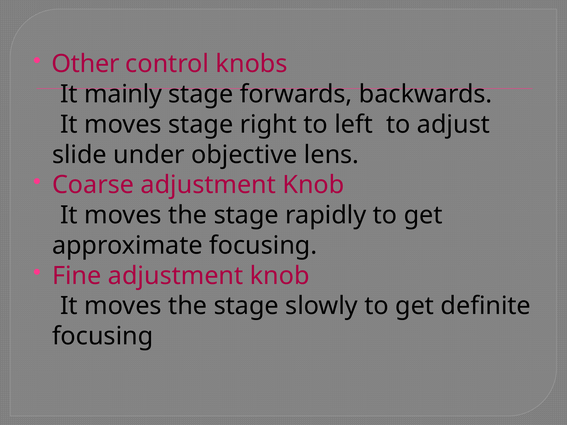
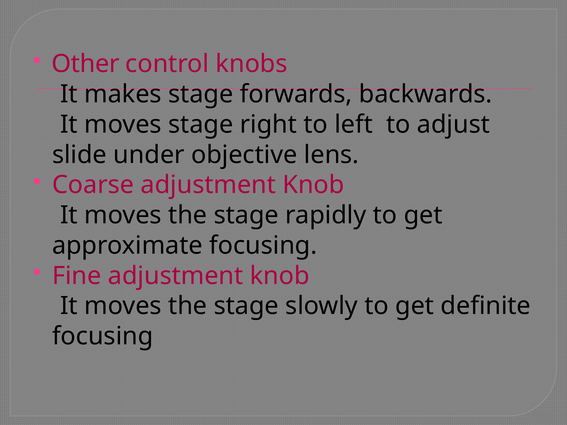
mainly: mainly -> makes
